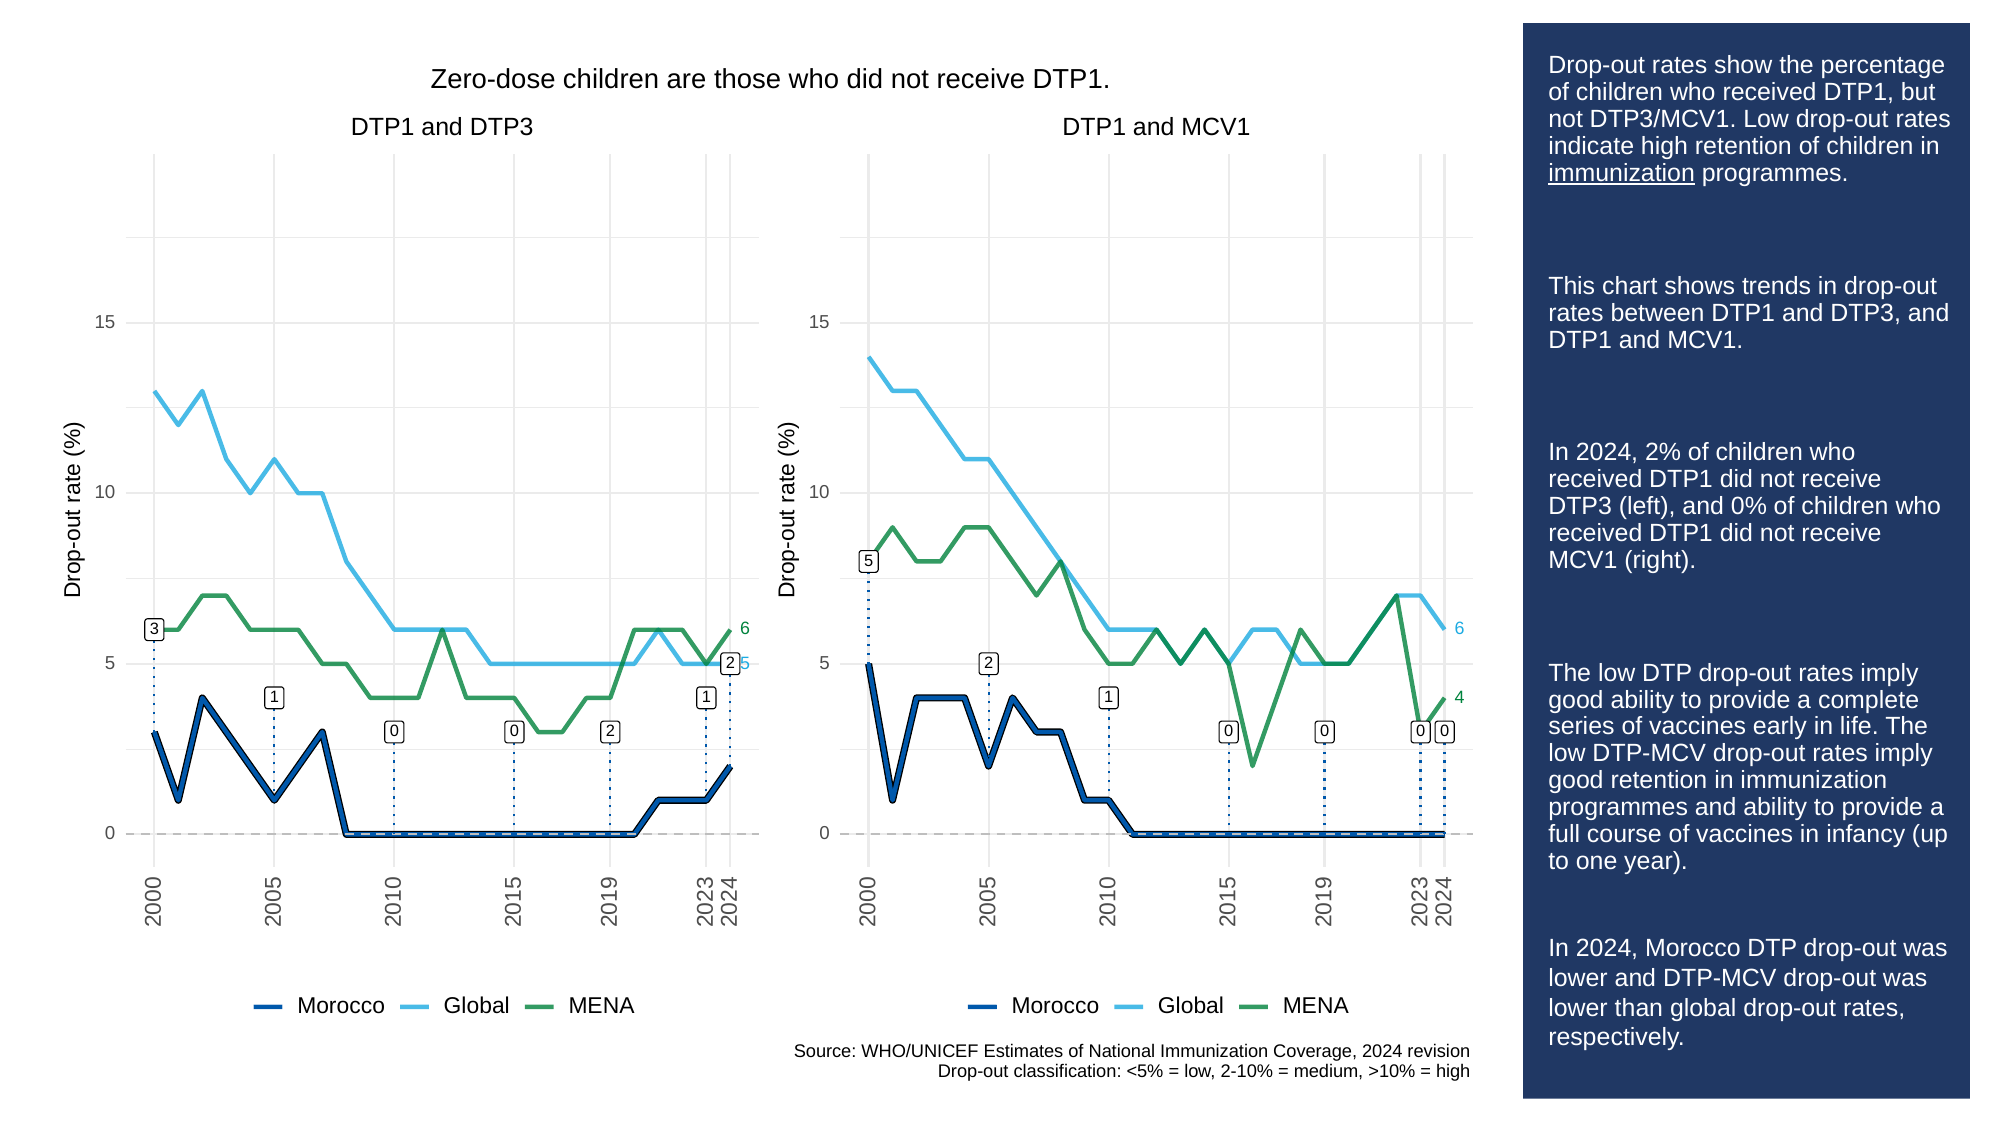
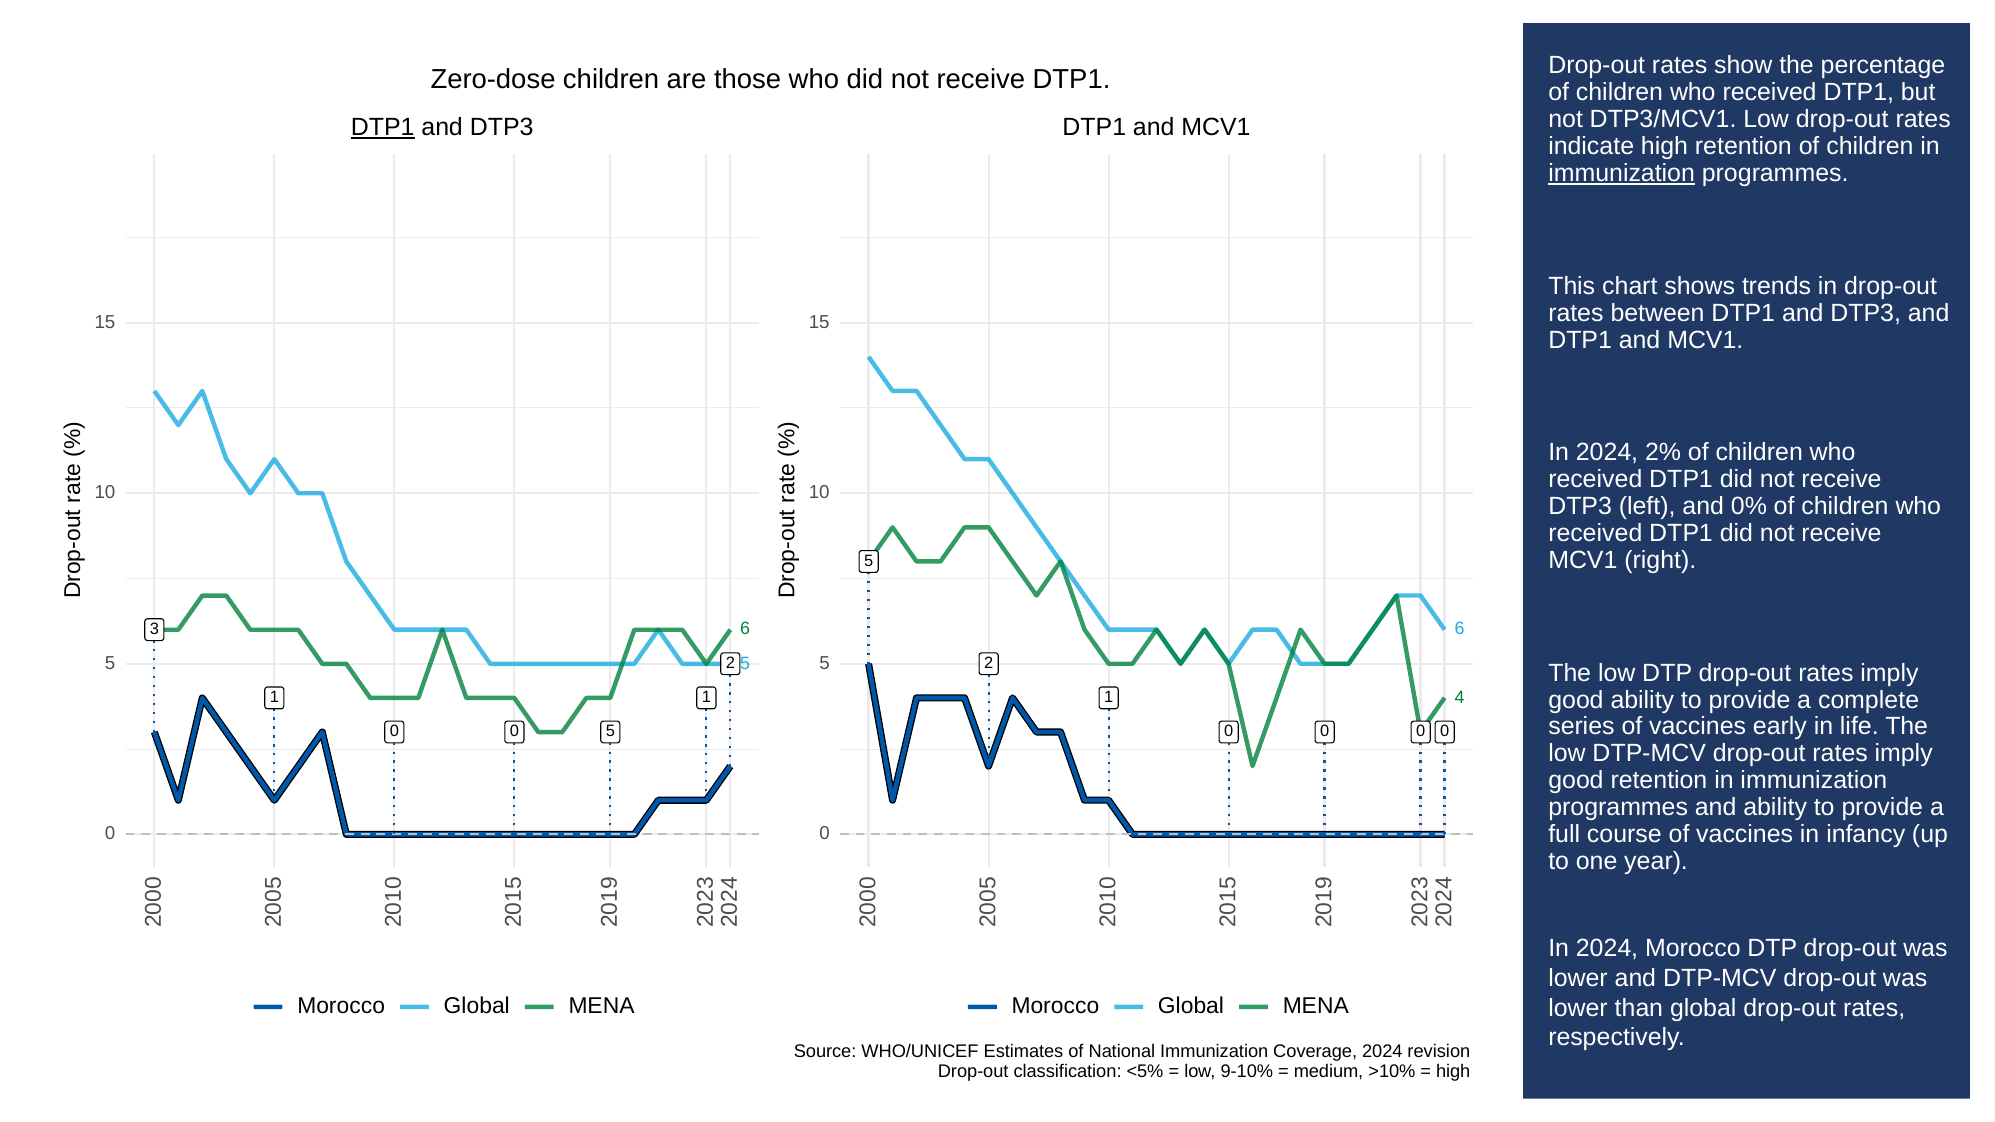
DTP1 at (383, 127) underline: none -> present
2 at (610, 732): 2 -> 5
2-10%: 2-10% -> 9-10%
